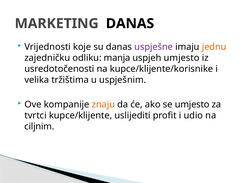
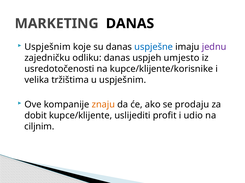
Vrijednosti at (48, 47): Vrijednosti -> Uspješnim
uspješne colour: purple -> blue
jednu colour: orange -> purple
odliku manja: manja -> danas
se umjesto: umjesto -> prodaju
tvrtci: tvrtci -> dobit
